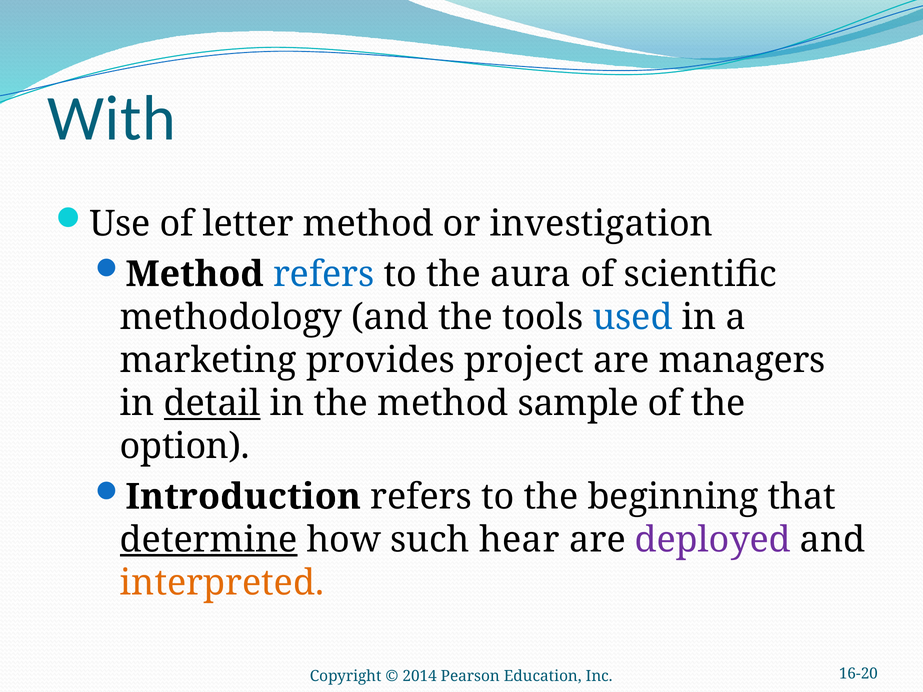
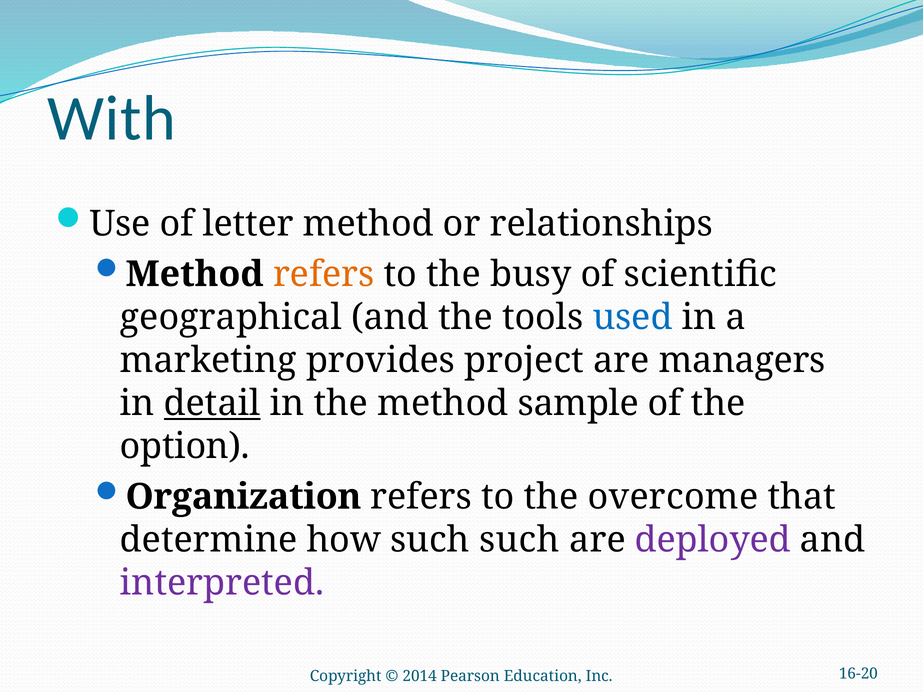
investigation: investigation -> relationships
refers at (324, 274) colour: blue -> orange
aura: aura -> busy
methodology: methodology -> geographical
Introduction: Introduction -> Organization
beginning: beginning -> overcome
determine underline: present -> none
such hear: hear -> such
interpreted colour: orange -> purple
